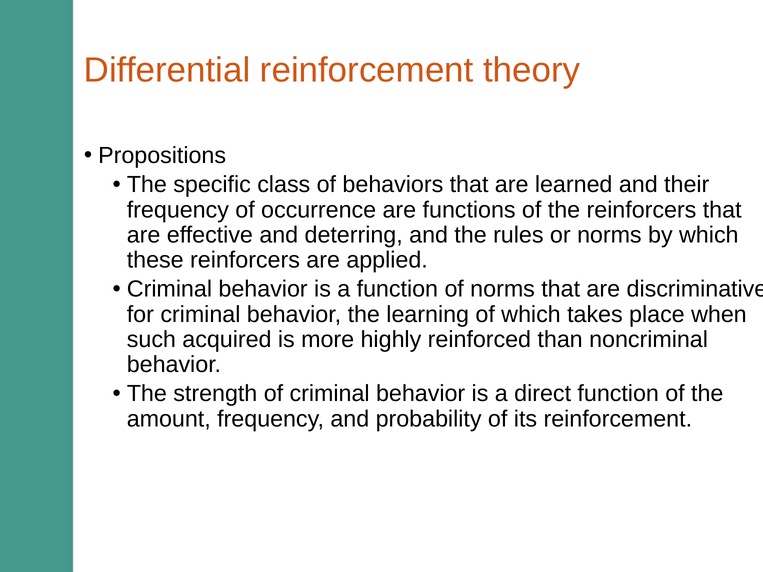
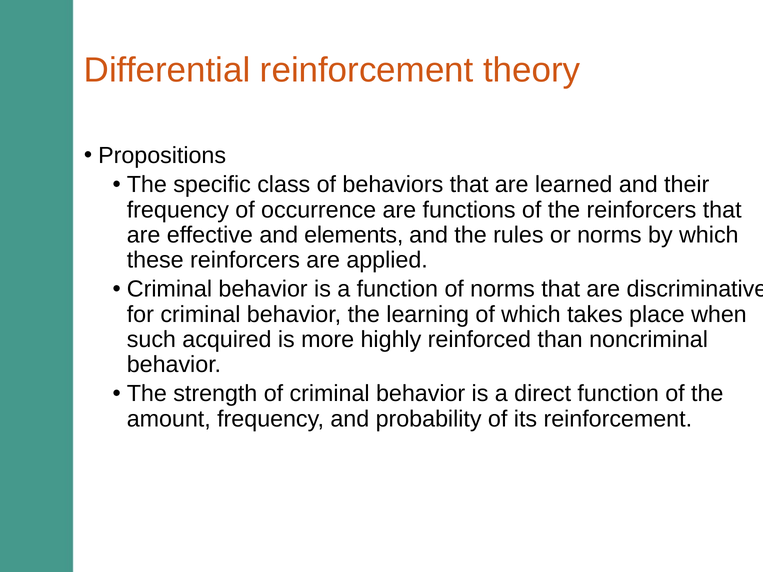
deterring: deterring -> elements
